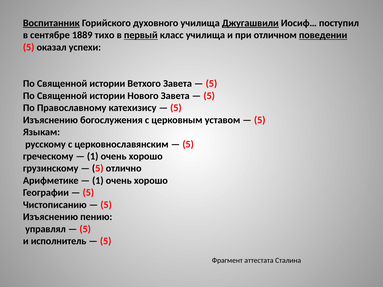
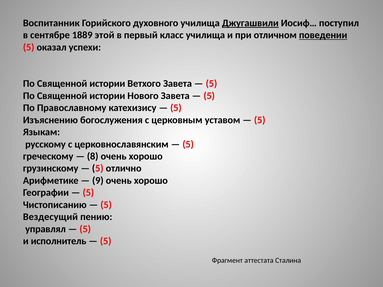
Воспитанник underline: present -> none
тихо: тихо -> этой
первый underline: present -> none
1 at (93, 156): 1 -> 8
1 at (98, 181): 1 -> 9
Изъяснению at (50, 217): Изъяснению -> Вездесущий
